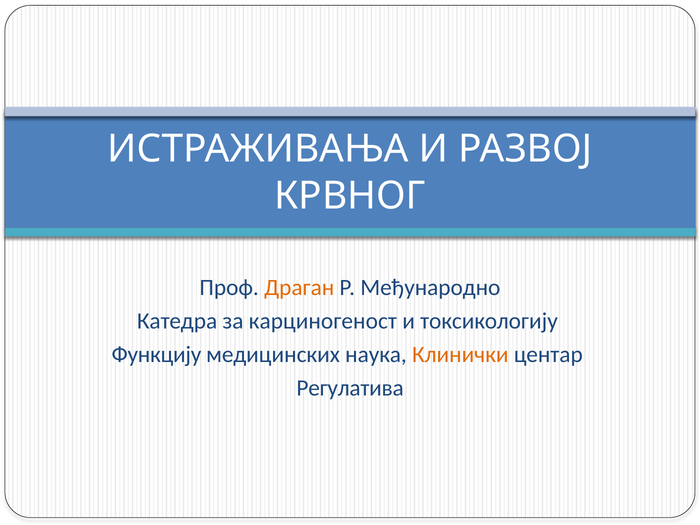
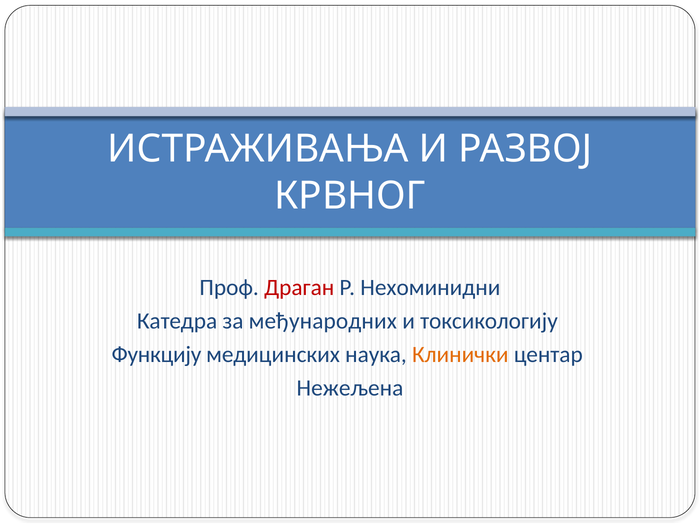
Драган colour: orange -> red
Међународно: Међународно -> Нехоминидни
карциногеност: карциногеност -> међународних
Регулатива: Регулатива -> Нежељена
